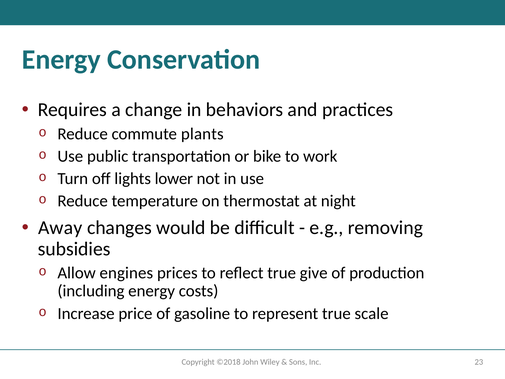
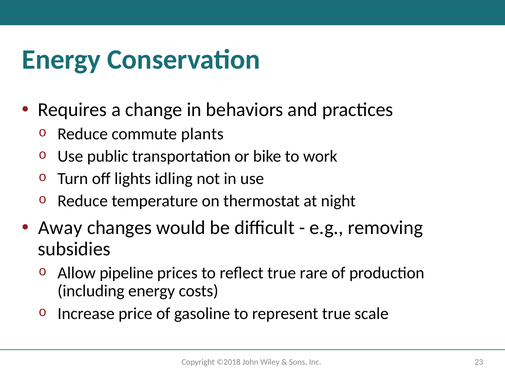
lower: lower -> idling
engines: engines -> pipeline
give: give -> rare
